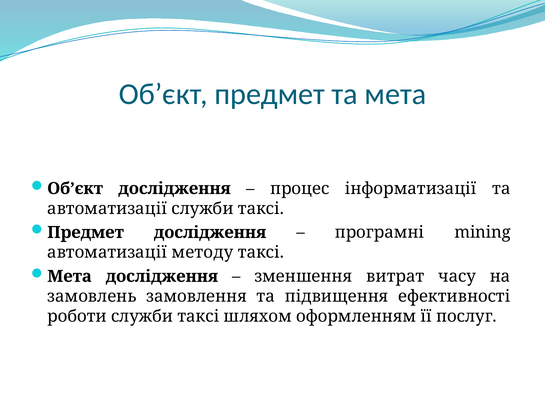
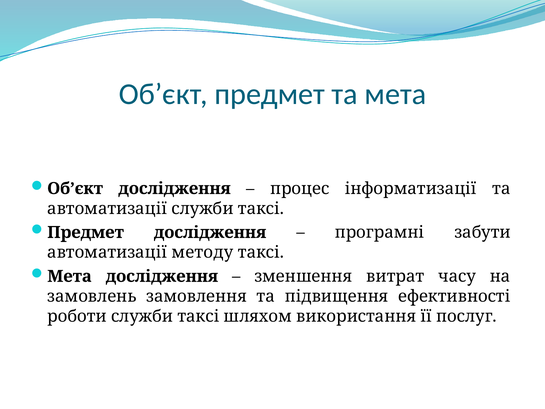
mining: mining -> забути
оформленням: оформленням -> використання
